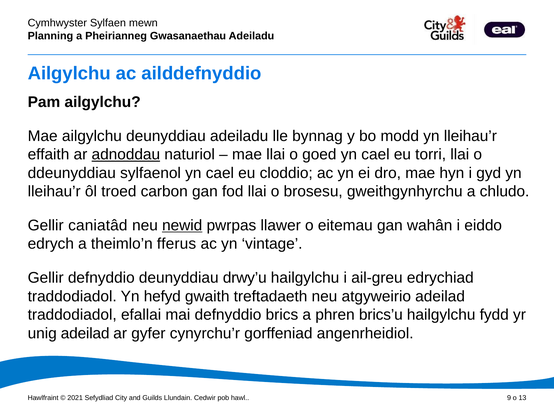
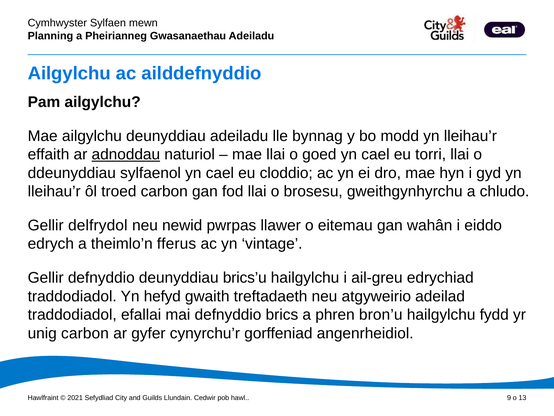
caniatâd: caniatâd -> delfrydol
newid underline: present -> none
drwy’u: drwy’u -> brics’u
brics’u: brics’u -> bron’u
unig adeilad: adeilad -> carbon
